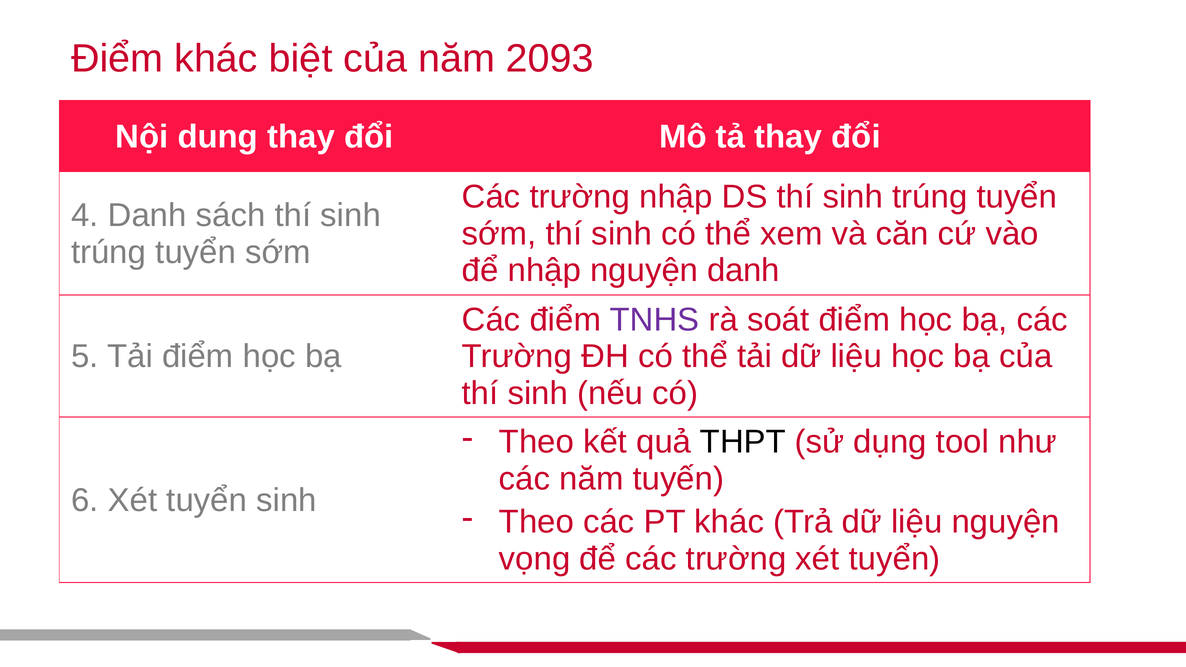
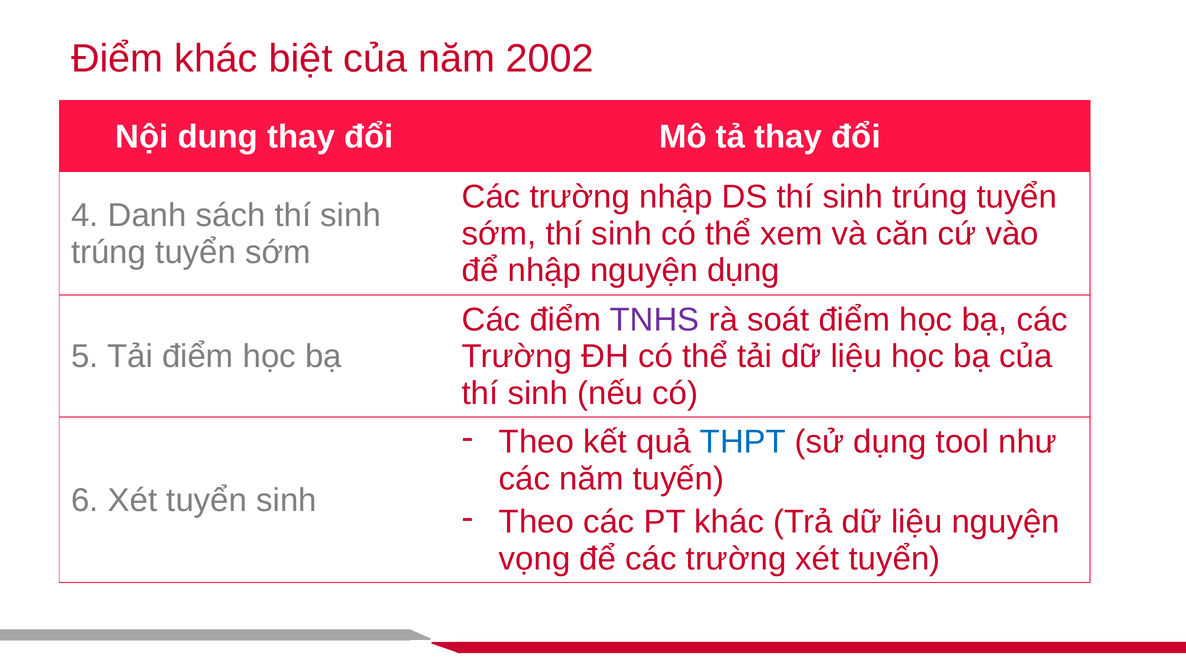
2093: 2093 -> 2002
nguyện danh: danh -> dụng
THPT colour: black -> blue
